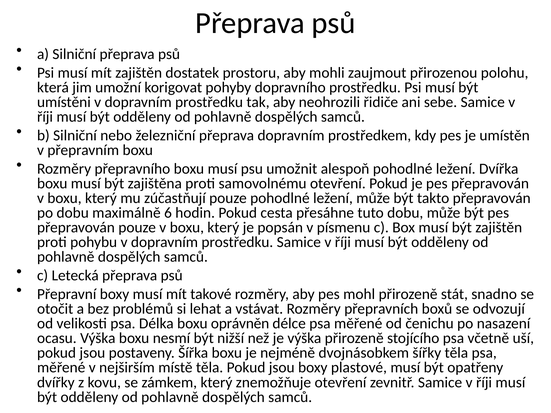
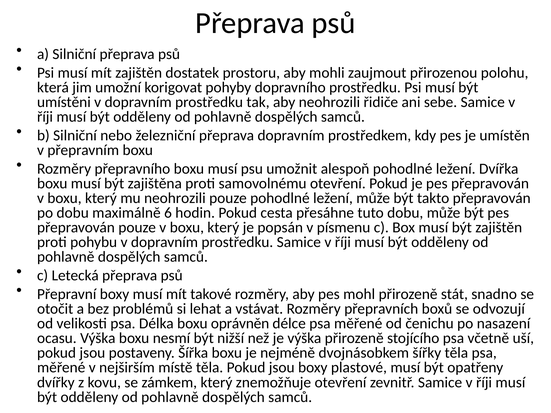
mu zúčastňují: zúčastňují -> neohrozili
